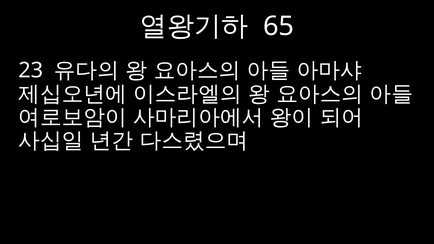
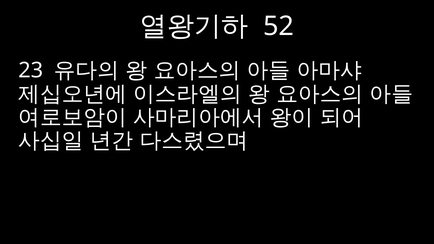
65: 65 -> 52
